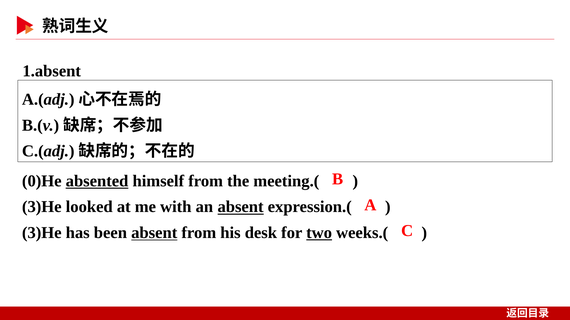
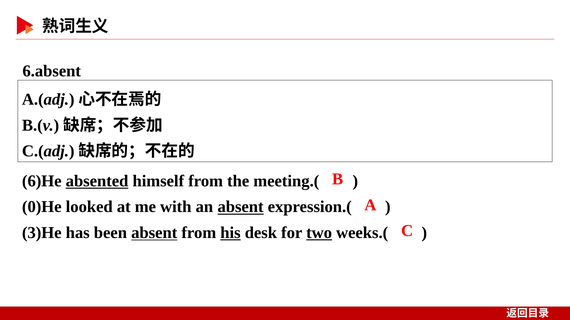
1.absent: 1.absent -> 6.absent
0)He: 0)He -> 6)He
3)He at (42, 207): 3)He -> 0)He
his underline: none -> present
